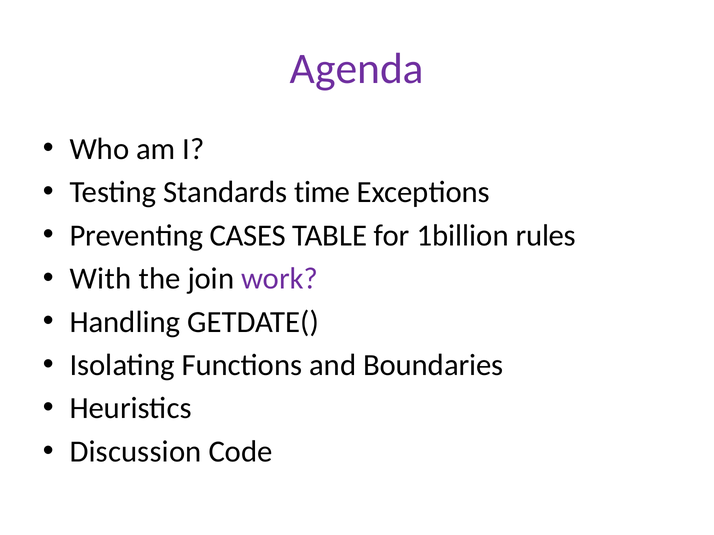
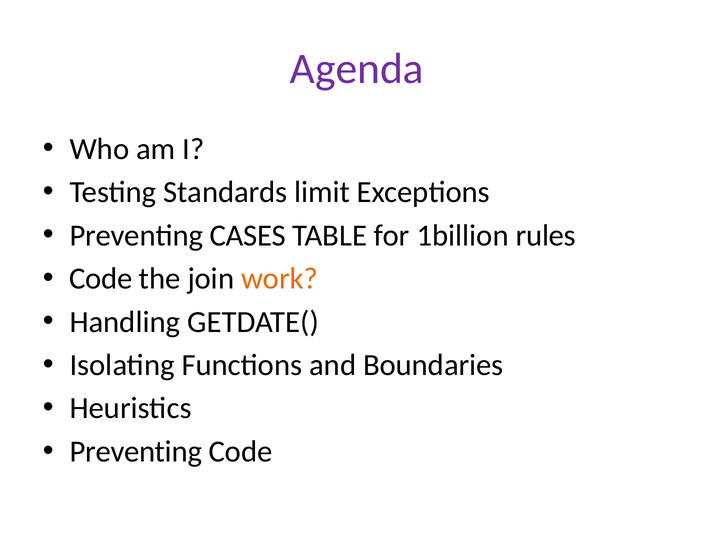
time: time -> limit
With at (101, 279): With -> Code
work colour: purple -> orange
Discussion at (136, 452): Discussion -> Preventing
